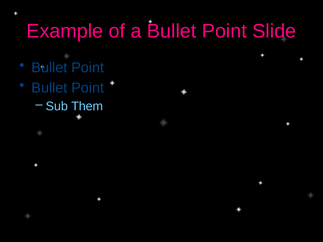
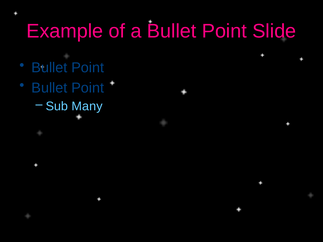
Them: Them -> Many
